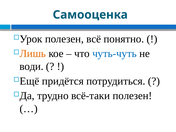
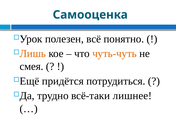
чуть-чуть colour: blue -> orange
води: води -> смея
всё-таки полезен: полезен -> лишнее
